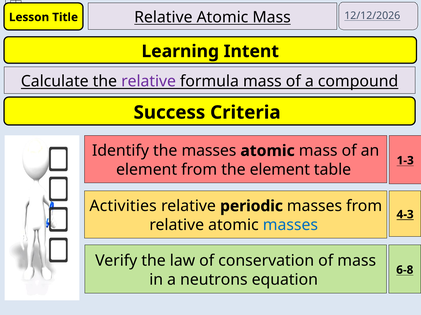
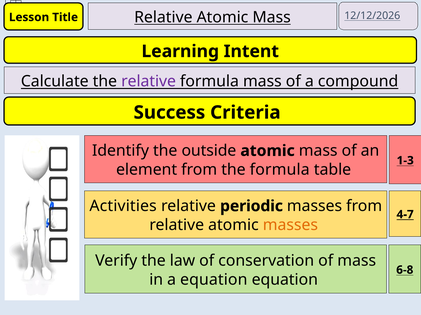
the masses: masses -> outside
the element: element -> formula
4-3: 4-3 -> 4-7
masses at (290, 225) colour: blue -> orange
a neutrons: neutrons -> equation
